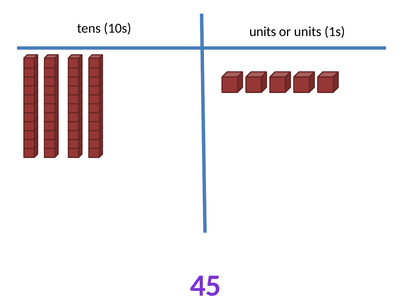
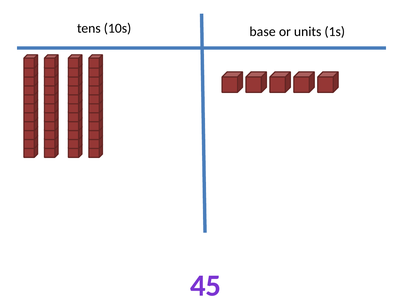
10s units: units -> base
